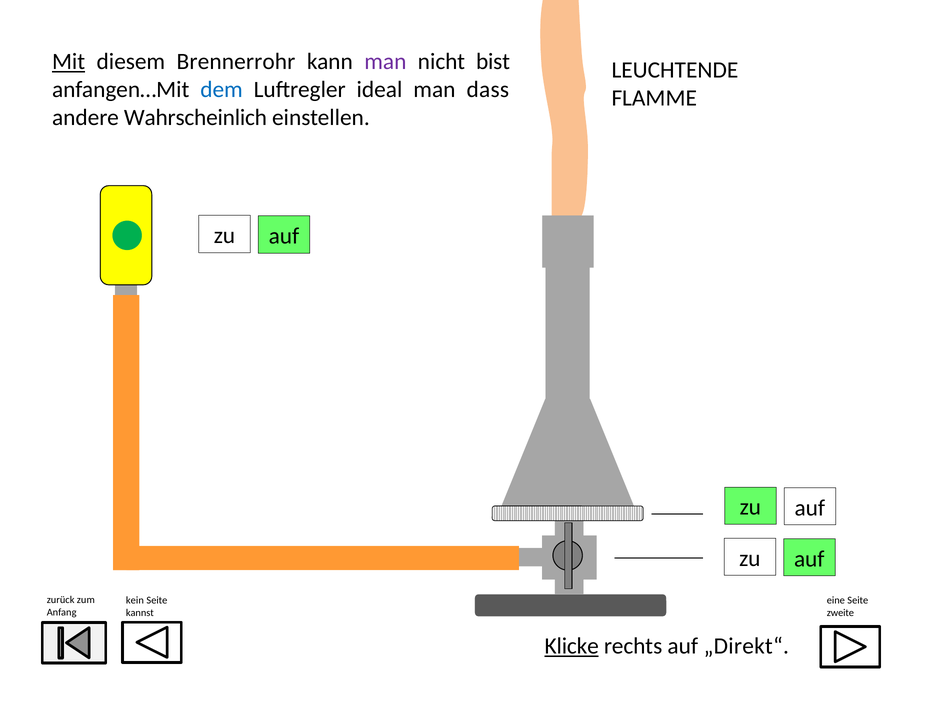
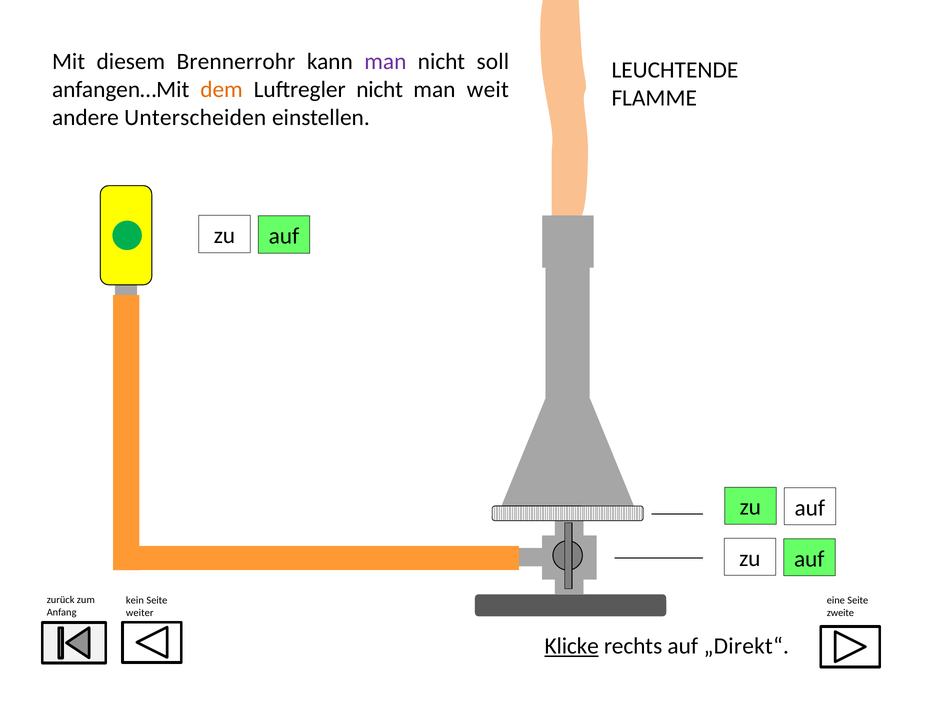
Mit underline: present -> none
bist: bist -> soll
dem colour: blue -> orange
Luftregler ideal: ideal -> nicht
dass: dass -> weit
Wahrscheinlich: Wahrscheinlich -> Unterscheiden
kannst: kannst -> weiter
